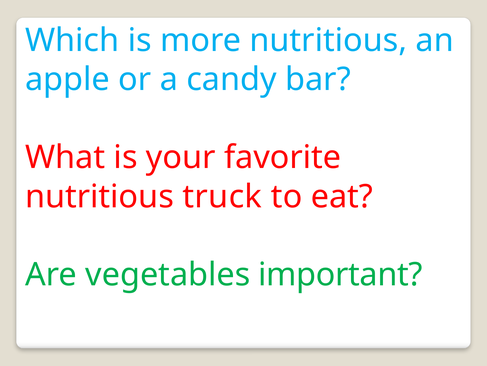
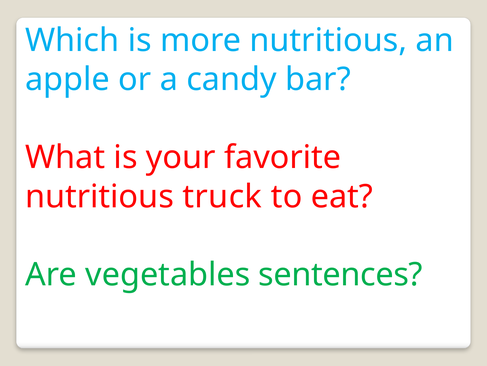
important: important -> sentences
